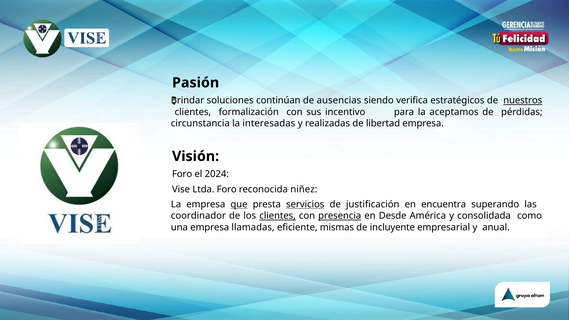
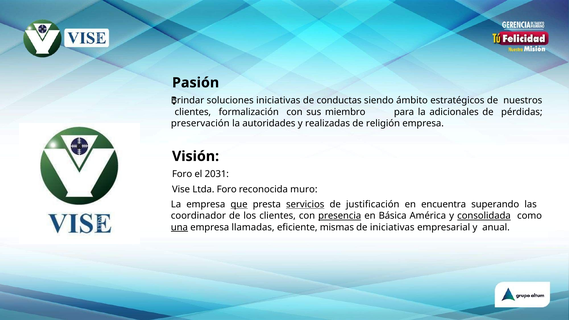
soluciones continúan: continúan -> iniciativas
ausencias: ausencias -> conductas
verifica: verifica -> ámbito
nuestros underline: present -> none
incentivo: incentivo -> miembro
aceptamos: aceptamos -> adicionales
circunstancia: circunstancia -> preservación
interesadas: interesadas -> autoridades
libertad: libertad -> religión
2024: 2024 -> 2031
niñez: niñez -> muro
clientes at (278, 216) underline: present -> none
Desde: Desde -> Básica
consolidada underline: none -> present
una underline: none -> present
de incluyente: incluyente -> iniciativas
